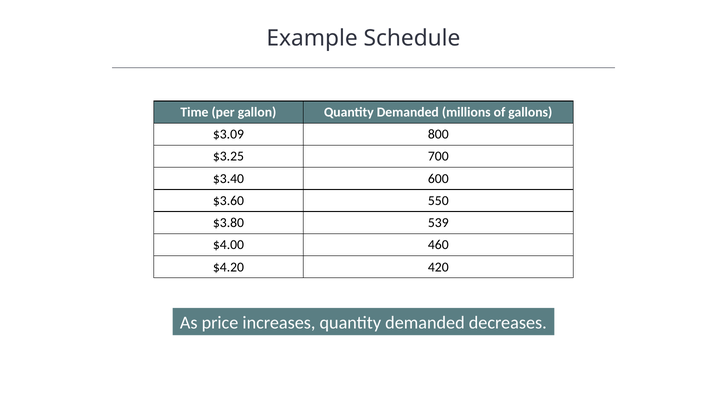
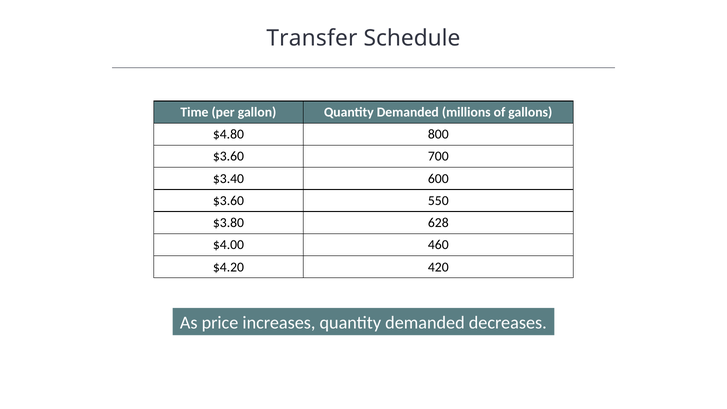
Example: Example -> Transfer
$3.09: $3.09 -> $4.80
$3.25 at (228, 156): $3.25 -> $3.60
539: 539 -> 628
